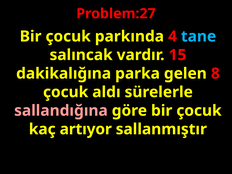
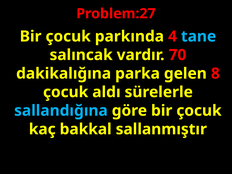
15: 15 -> 70
sallandığına colour: pink -> light blue
artıyor: artıyor -> bakkal
